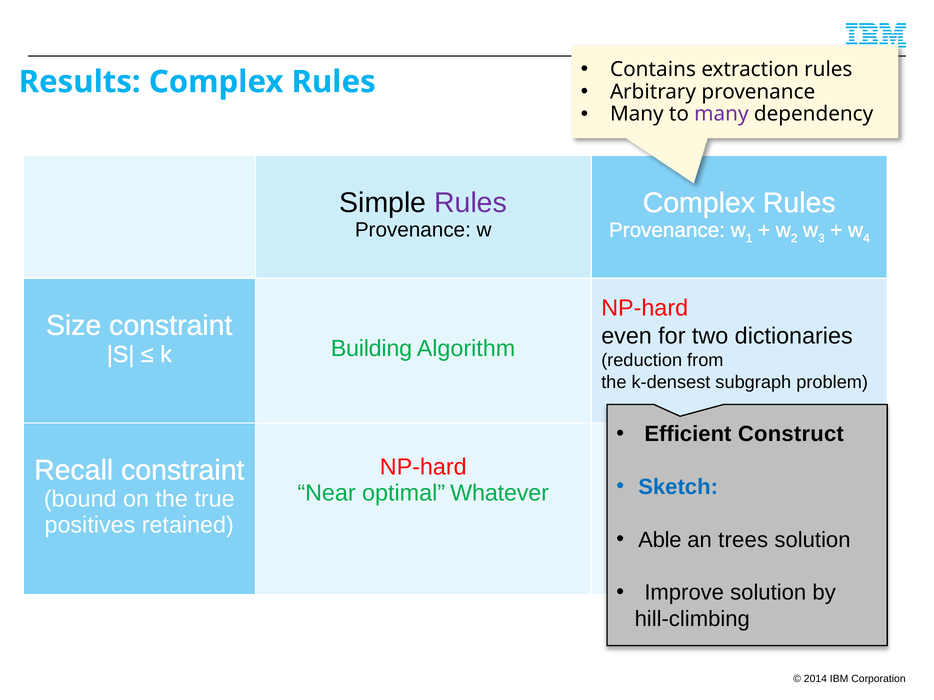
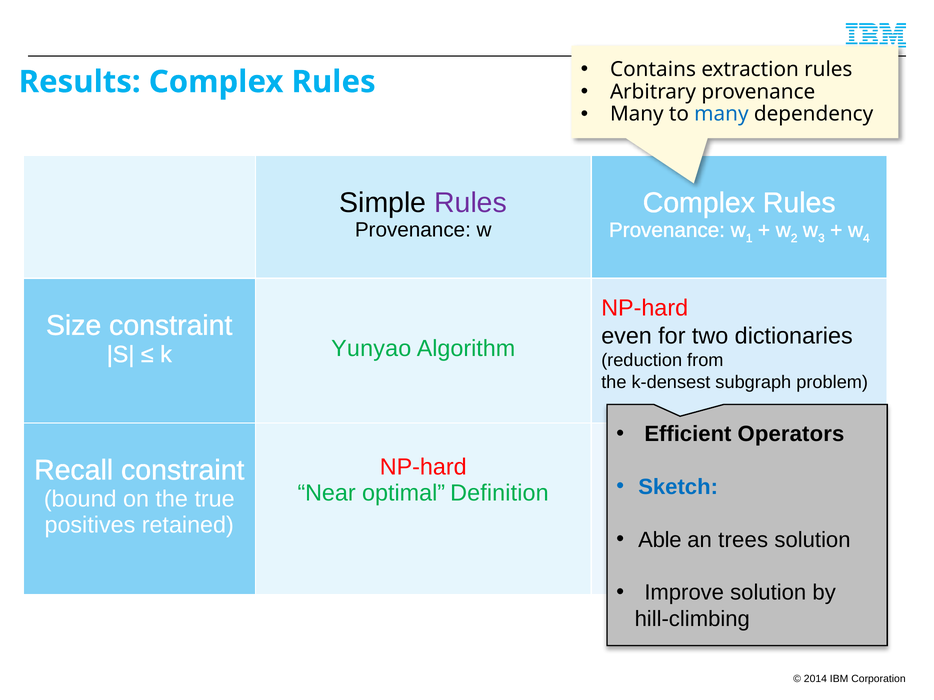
many at (721, 114) colour: purple -> blue
Building: Building -> Yunyao
Construct: Construct -> Operators
Whatever: Whatever -> Definition
